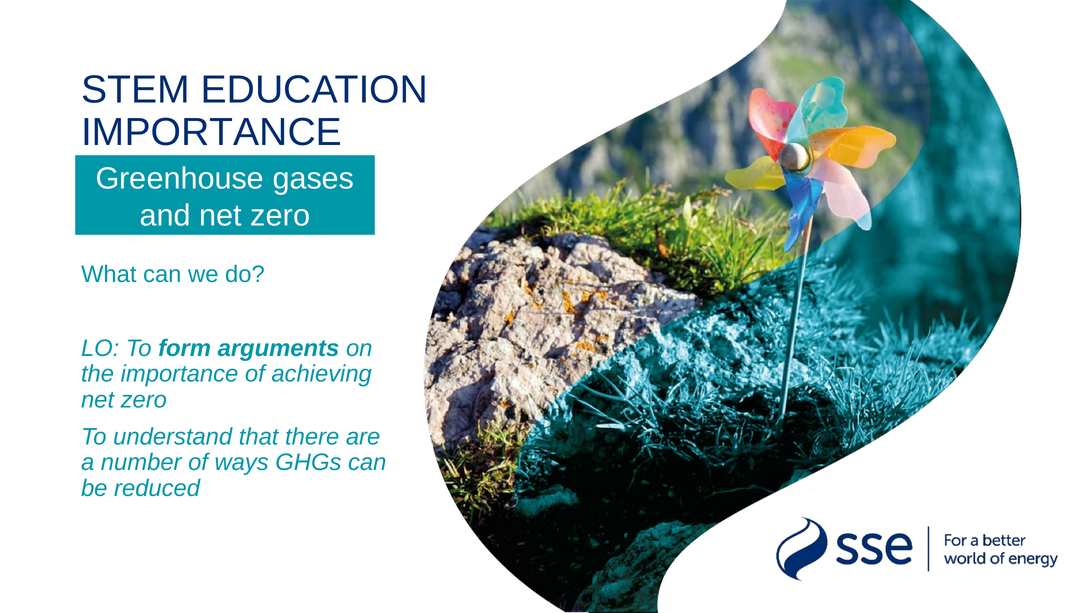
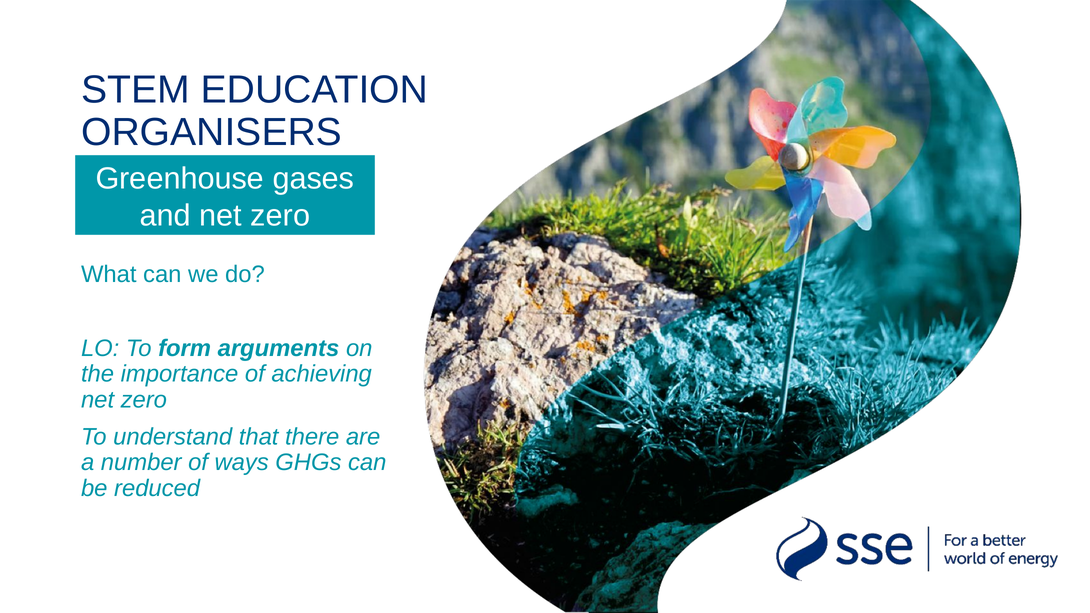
IMPORTANCE at (212, 132): IMPORTANCE -> ORGANISERS
